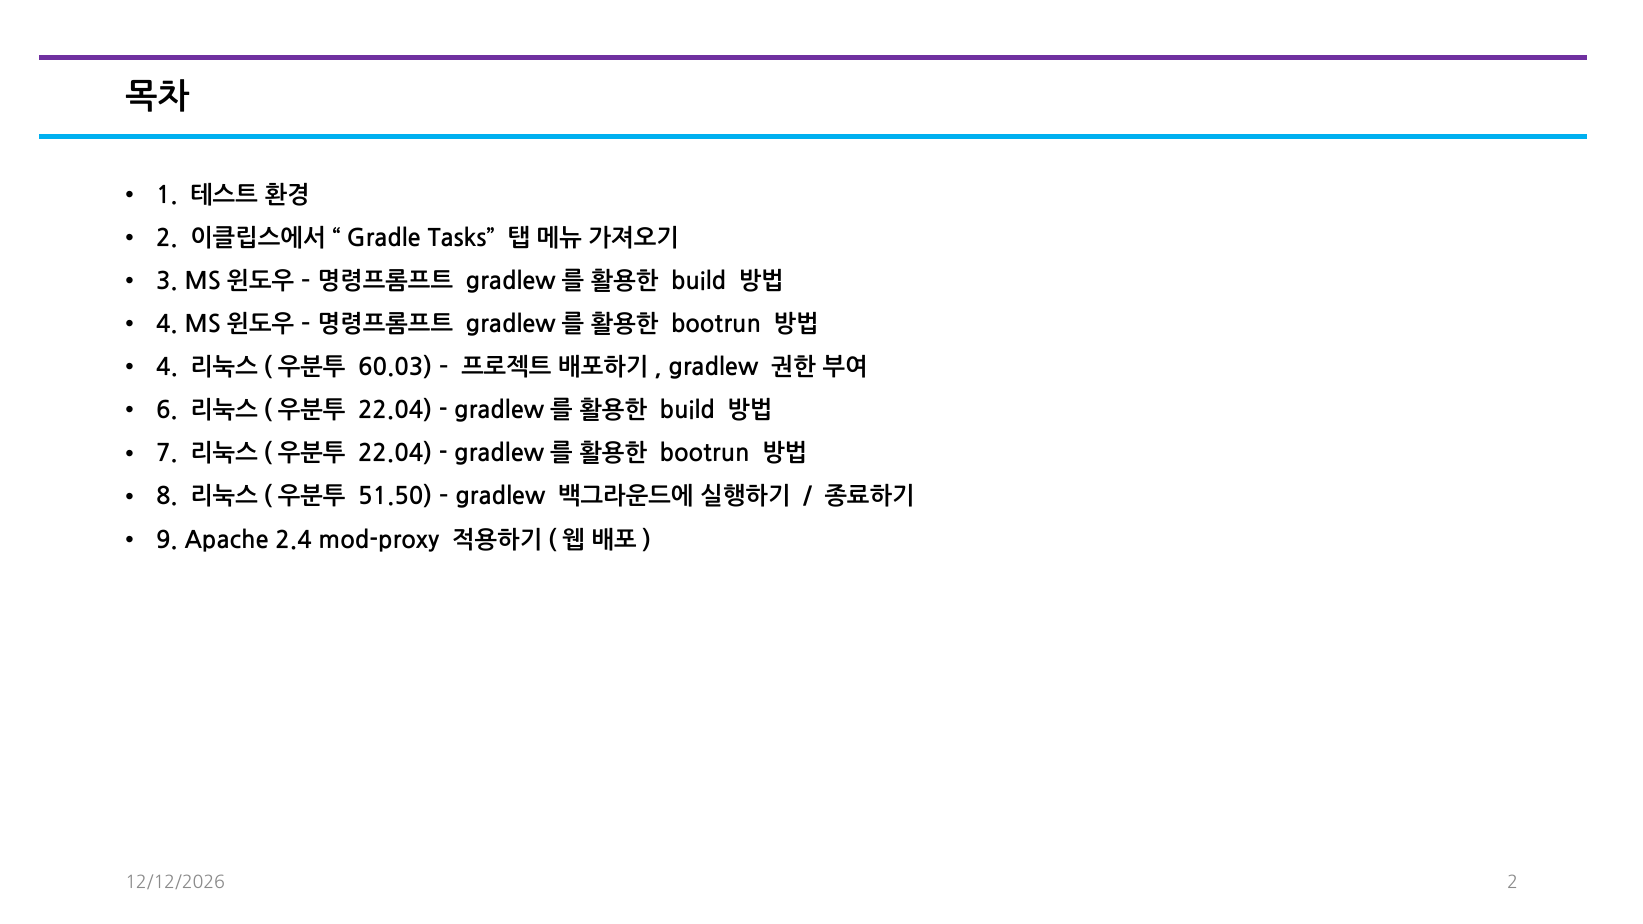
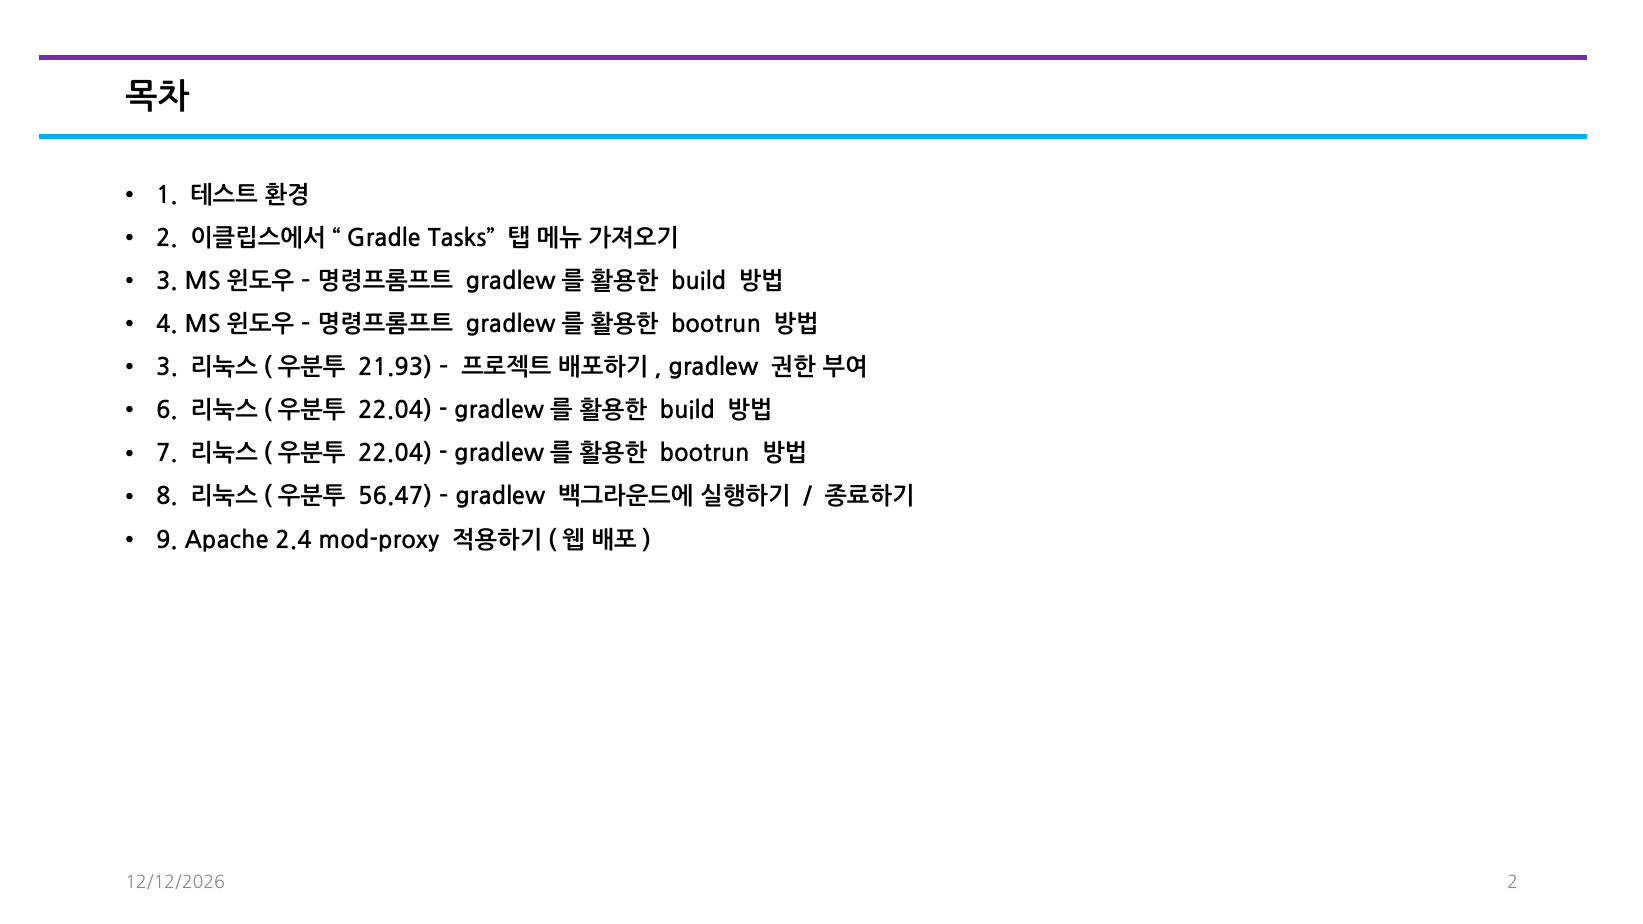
4 at (167, 368): 4 -> 3
60.03: 60.03 -> 21.93
51.50: 51.50 -> 56.47
